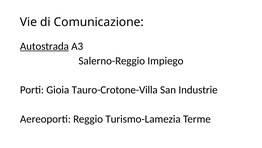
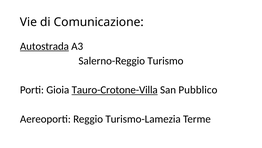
Impiego: Impiego -> Turismo
Tauro-Crotone-Villa underline: none -> present
Industrie: Industrie -> Pubblico
